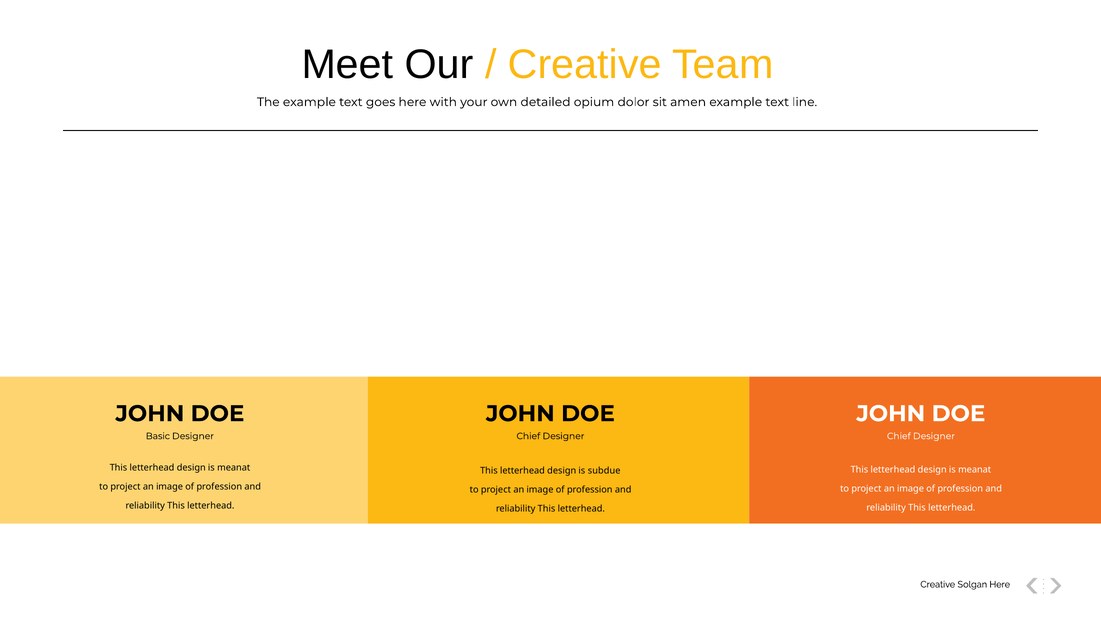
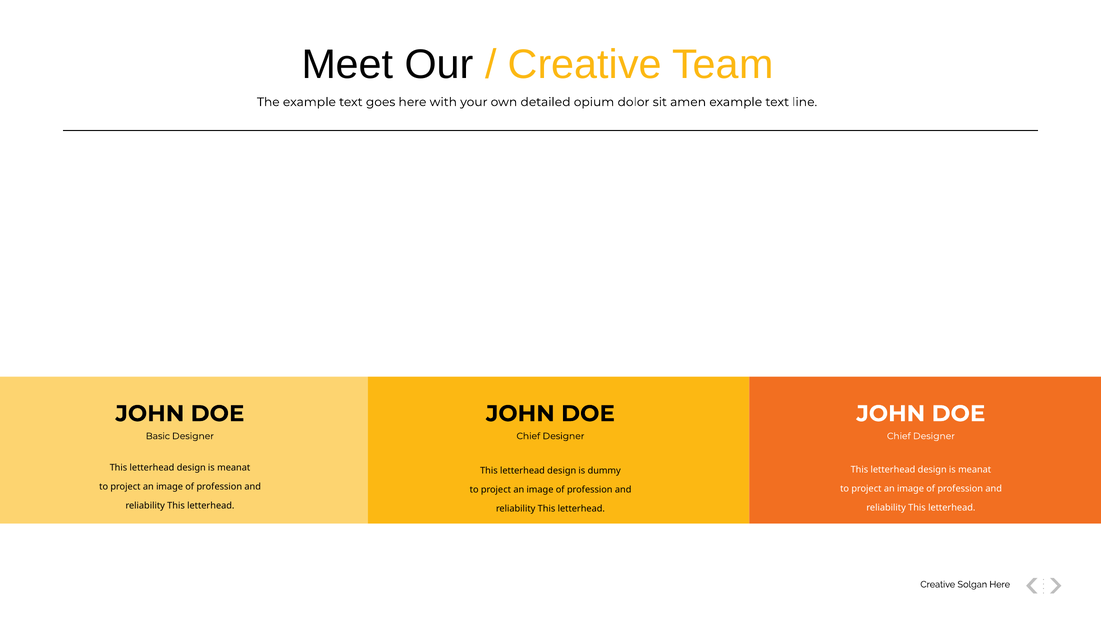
subdue: subdue -> dummy
